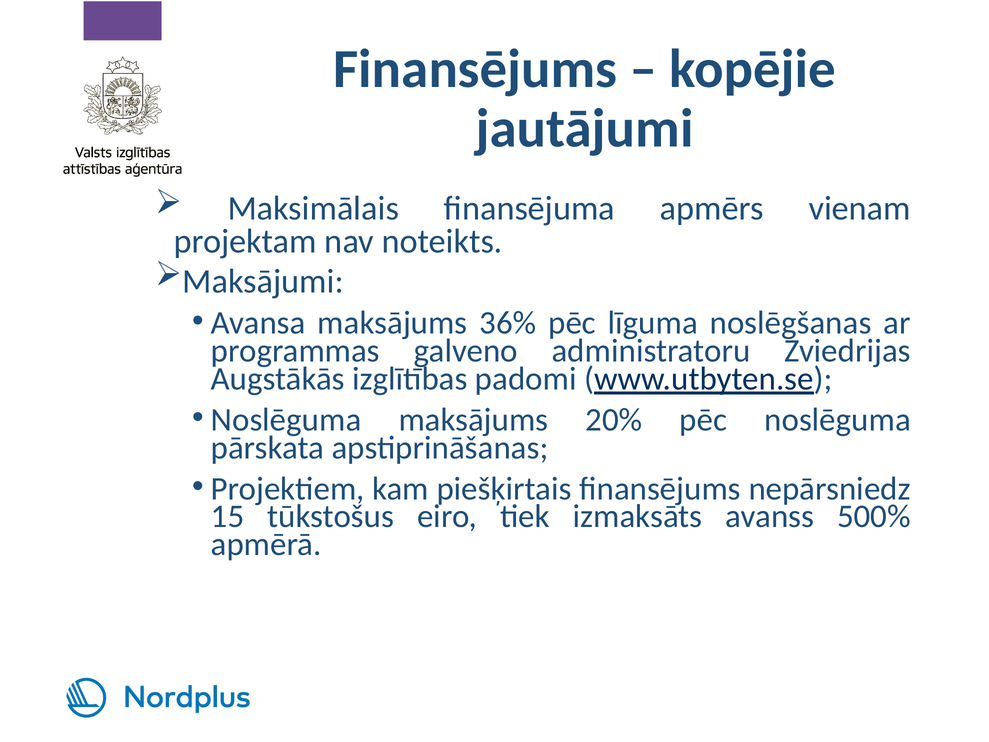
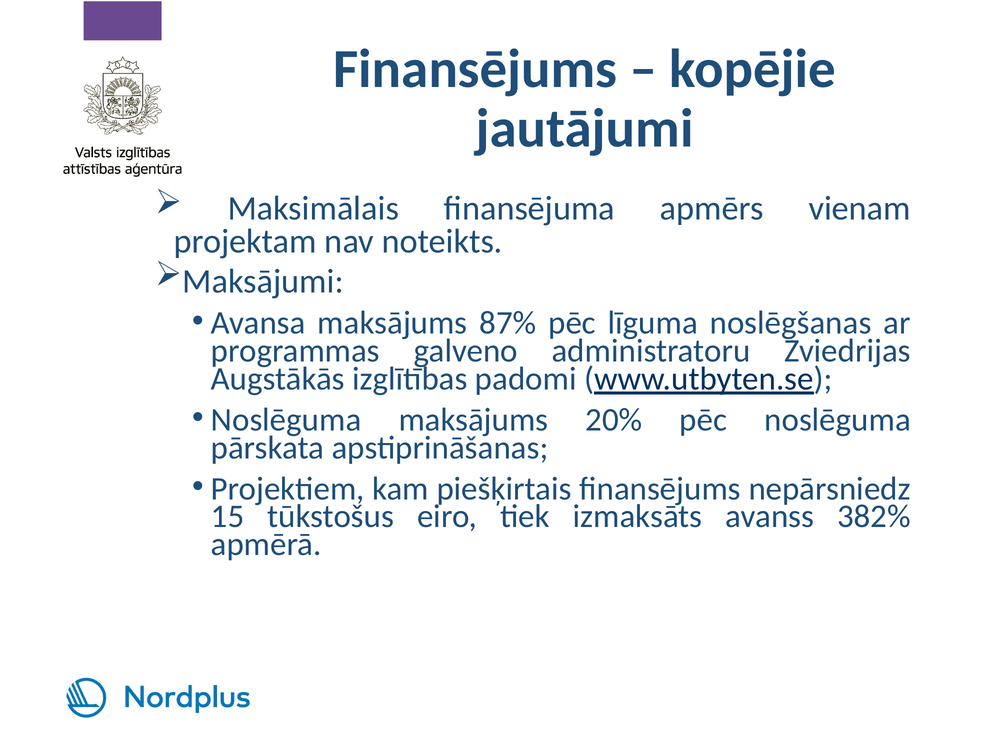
36%: 36% -> 87%
500%: 500% -> 382%
